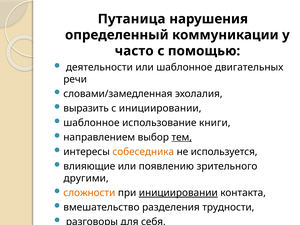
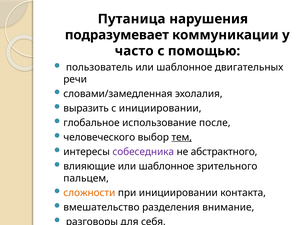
определенный: определенный -> подразумевает
деятельности: деятельности -> пользователь
шаблонное at (91, 123): шаблонное -> глобальное
книги: книги -> после
направлением: направлением -> человеческого
собеседника colour: orange -> purple
используется: используется -> абстрактного
появлению at (166, 166): появлению -> шаблонное
другими: другими -> пальцем
инициировании at (178, 193) underline: present -> none
трудности: трудности -> внимание
